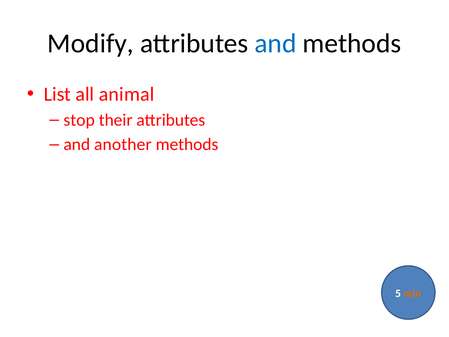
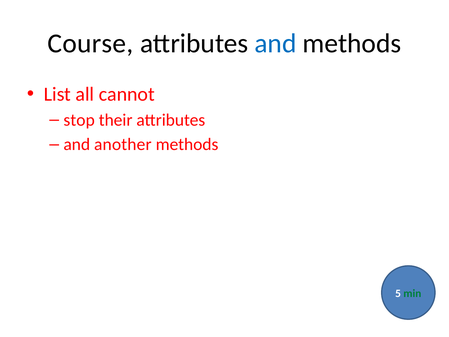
Modify: Modify -> Course
animal: animal -> cannot
min colour: orange -> green
